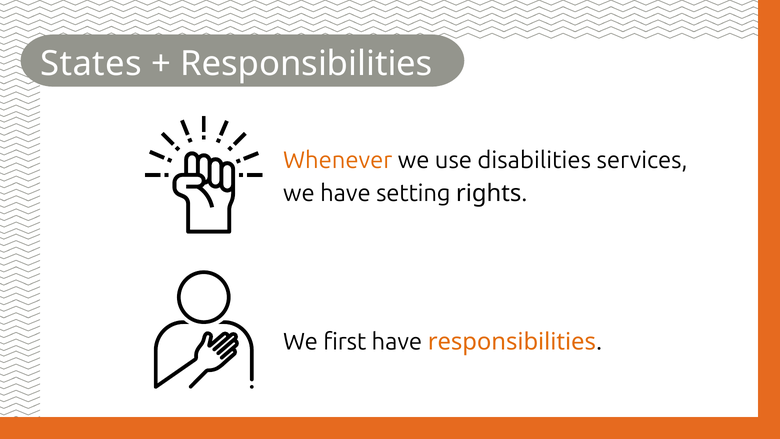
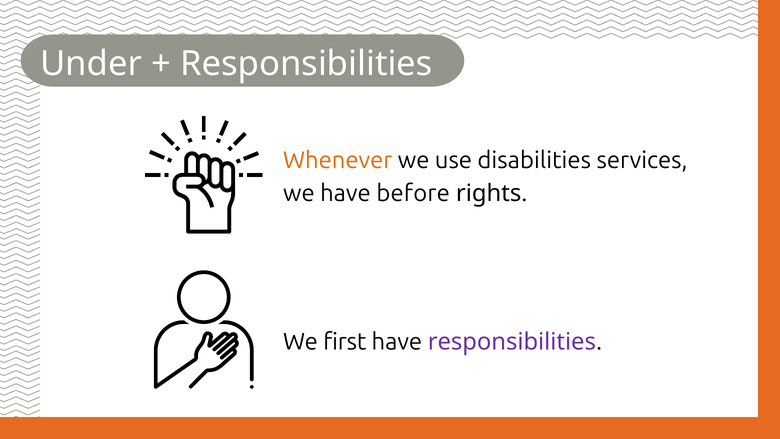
States: States -> Under
setting: setting -> before
responsibilities at (512, 342) colour: orange -> purple
